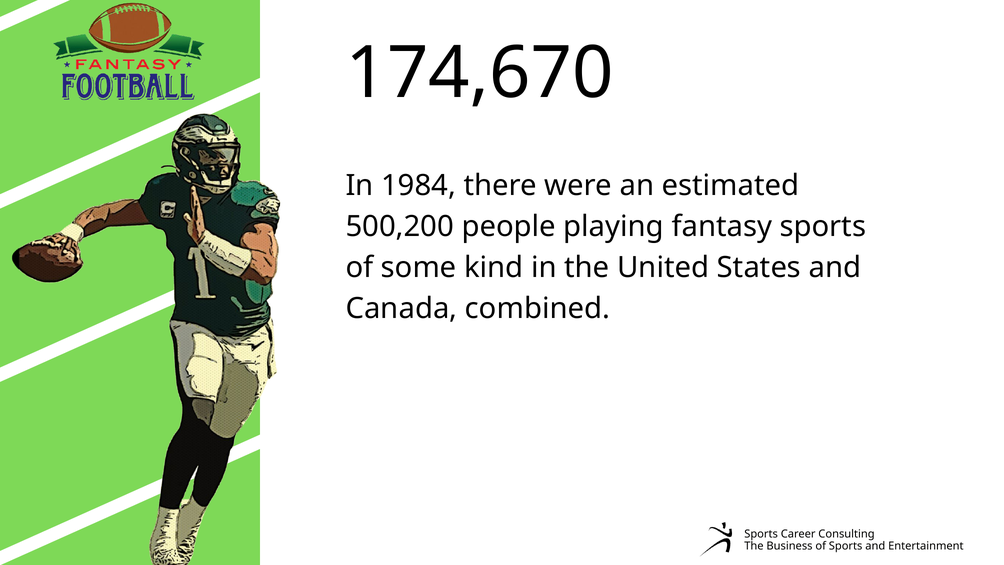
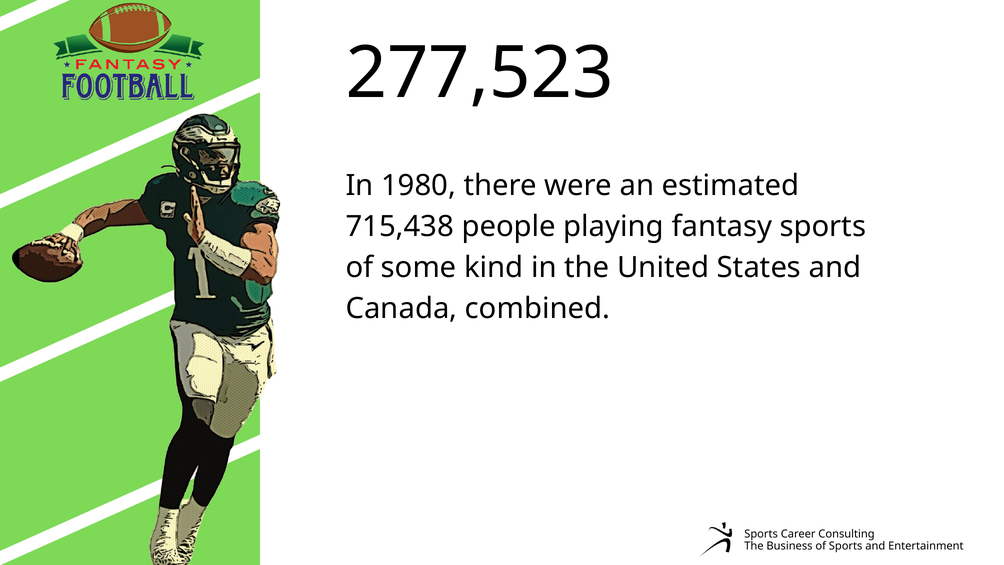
174,670: 174,670 -> 277,523
1984: 1984 -> 1980
500,200: 500,200 -> 715,438
